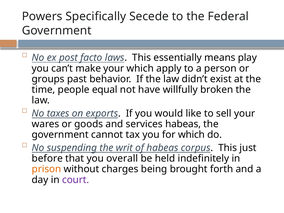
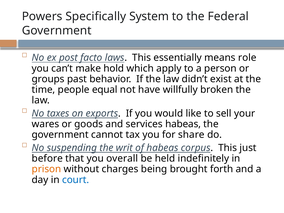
Secede: Secede -> System
play: play -> role
make your: your -> hold
for which: which -> share
court colour: purple -> blue
